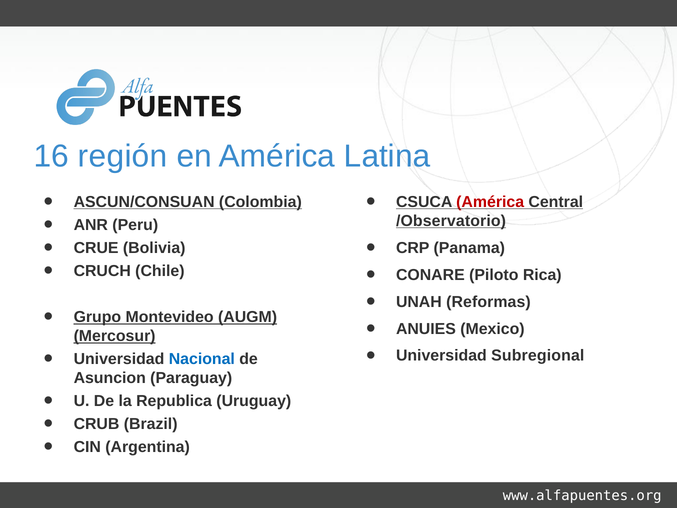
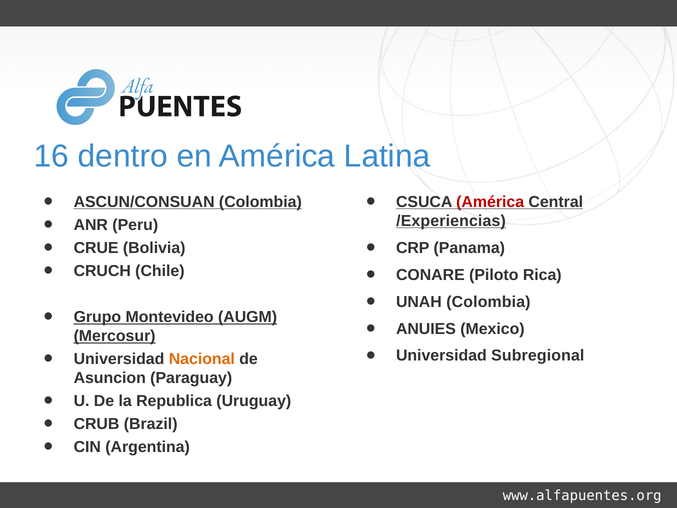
región: región -> dentro
/Observatorio: /Observatorio -> /Experiencias
UNAH Reformas: Reformas -> Colombia
Nacional colour: blue -> orange
